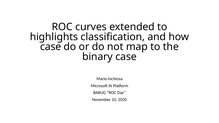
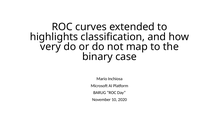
case at (51, 47): case -> very
